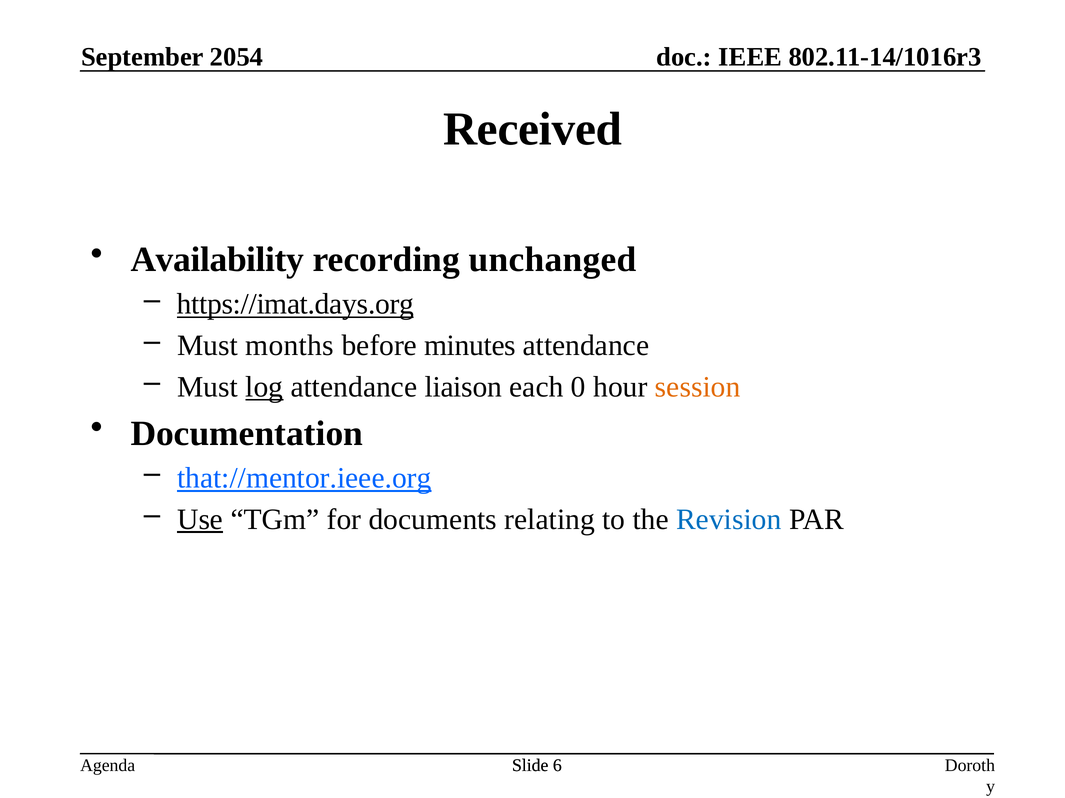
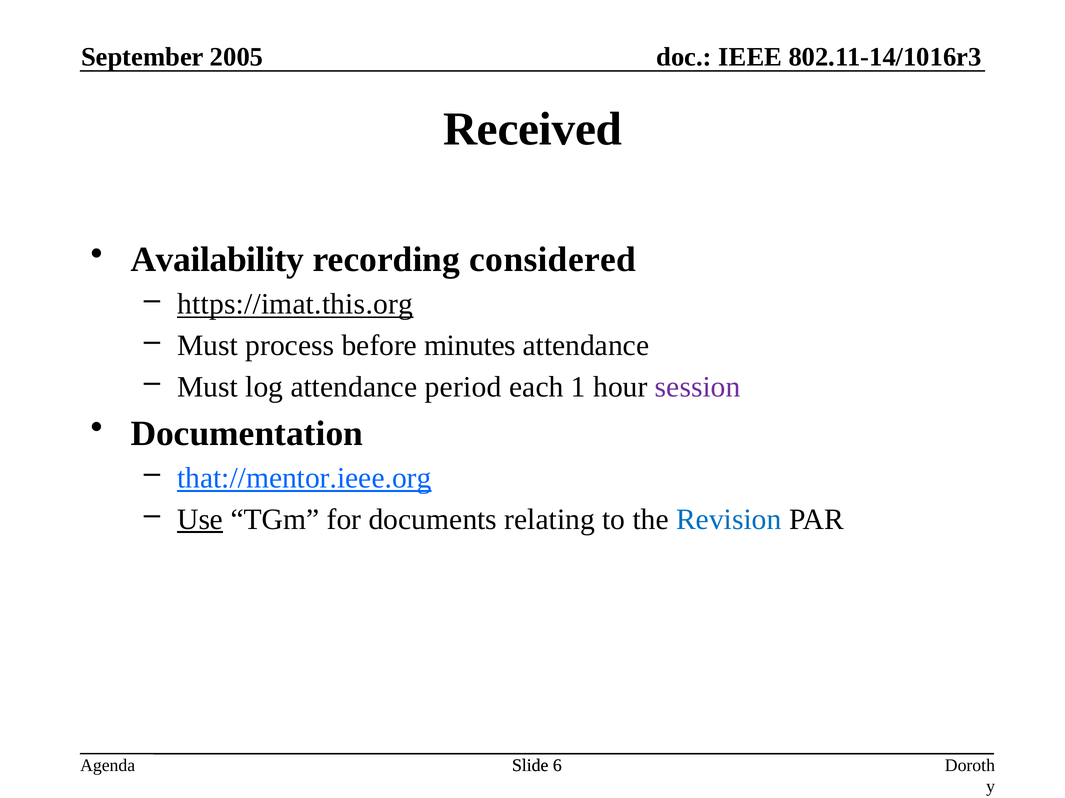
2054: 2054 -> 2005
unchanged: unchanged -> considered
https://imat.days.org: https://imat.days.org -> https://imat.this.org
months: months -> process
log underline: present -> none
liaison: liaison -> period
0: 0 -> 1
session colour: orange -> purple
